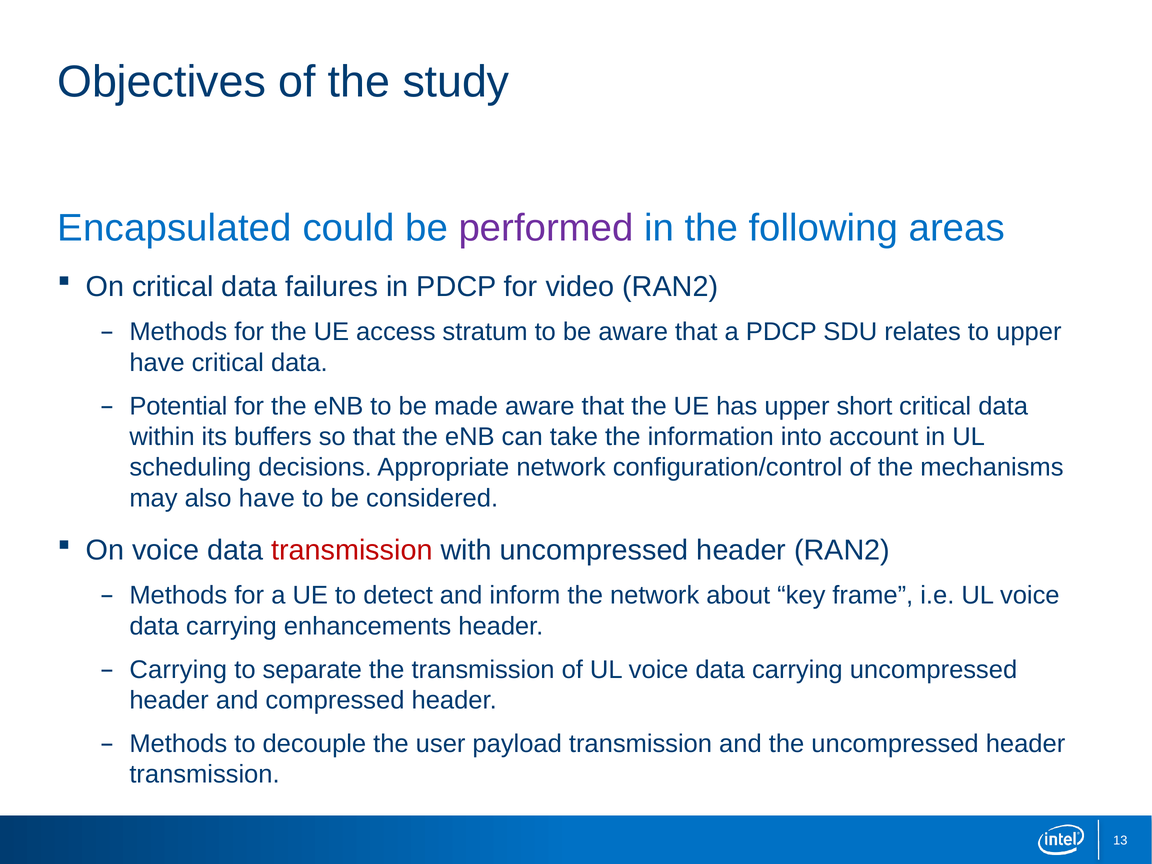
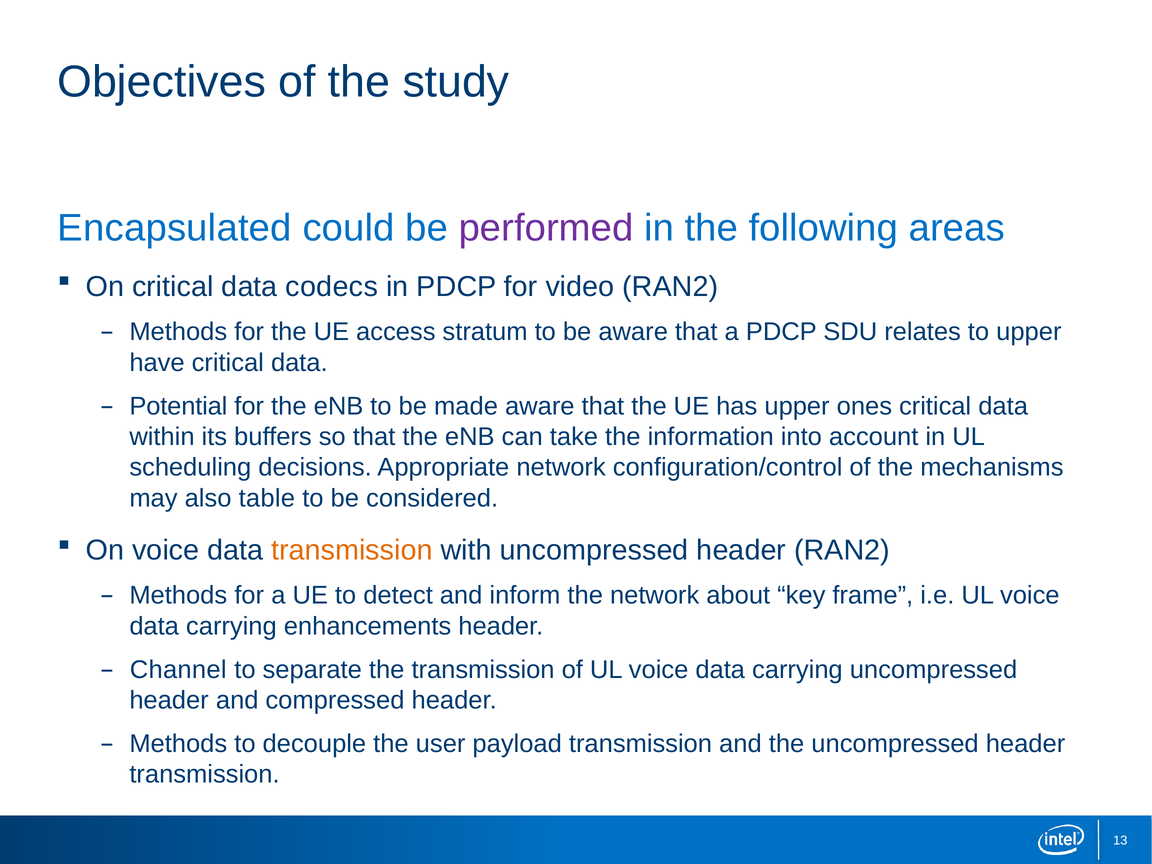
failures: failures -> codecs
short: short -> ones
also have: have -> table
transmission at (352, 550) colour: red -> orange
Carrying at (178, 670): Carrying -> Channel
